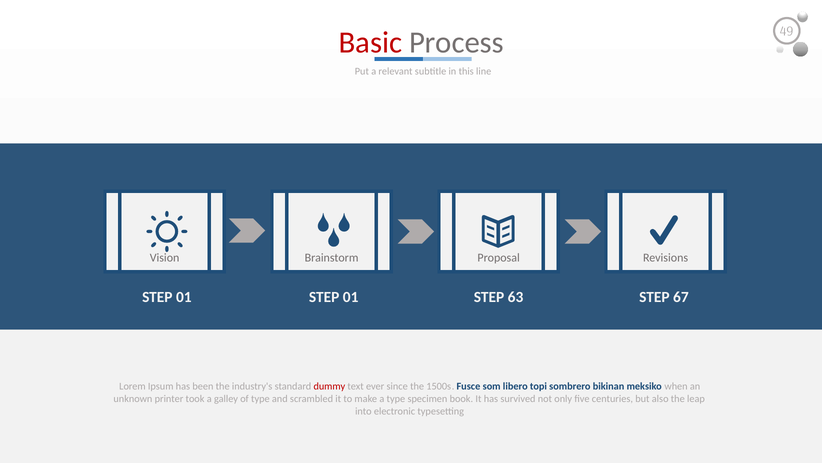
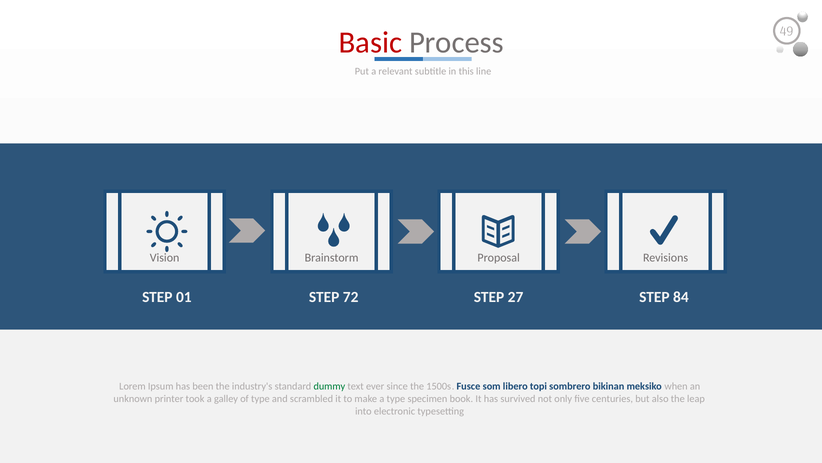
01 STEP 01: 01 -> 72
63: 63 -> 27
67: 67 -> 84
dummy colour: red -> green
